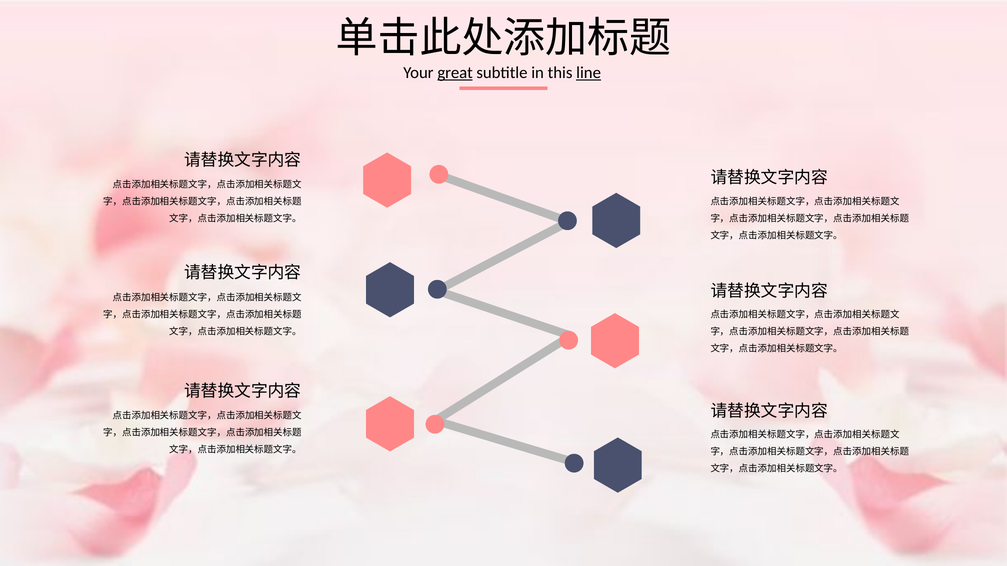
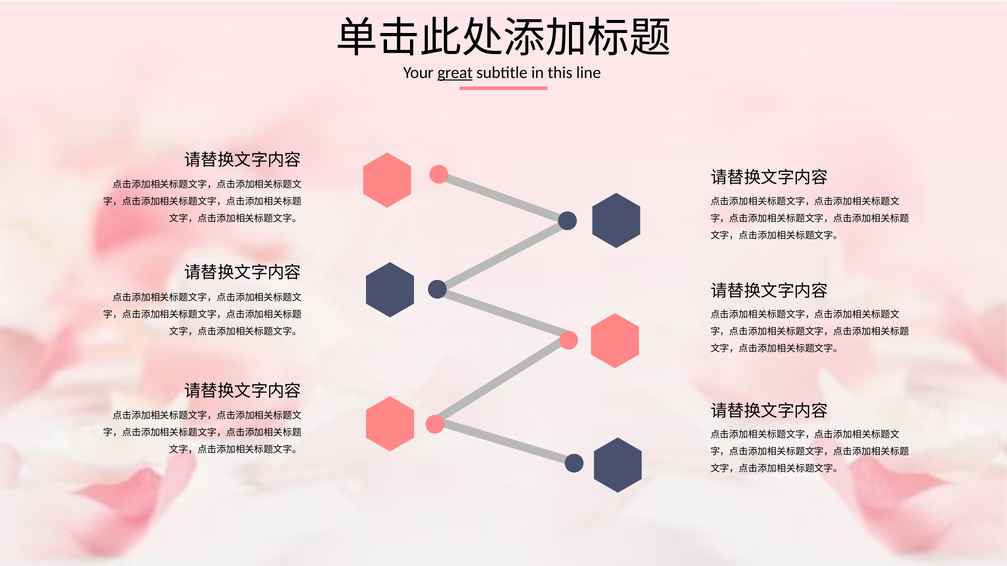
line underline: present -> none
